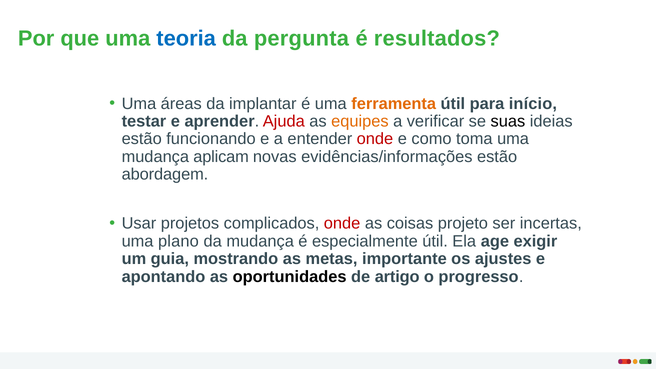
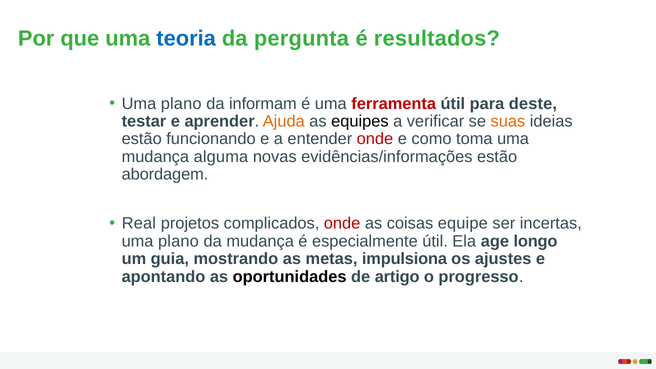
áreas at (181, 104): áreas -> plano
implantar: implantar -> informam
ferramenta colour: orange -> red
início: início -> deste
Ajuda colour: red -> orange
equipes colour: orange -> black
suas colour: black -> orange
aplicam: aplicam -> alguma
Usar: Usar -> Real
projeto: projeto -> equipe
exigir: exigir -> longo
importante: importante -> impulsiona
